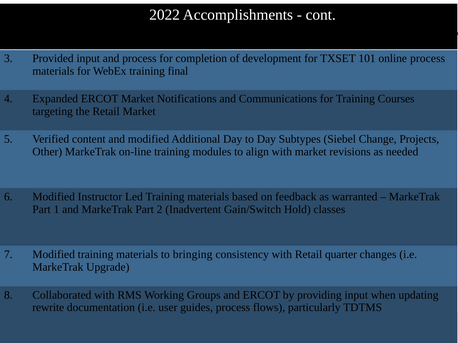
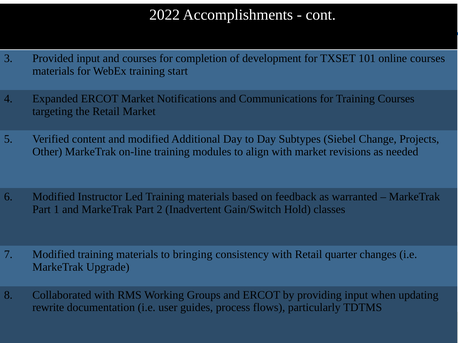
and process: process -> courses
online process: process -> courses
final: final -> start
